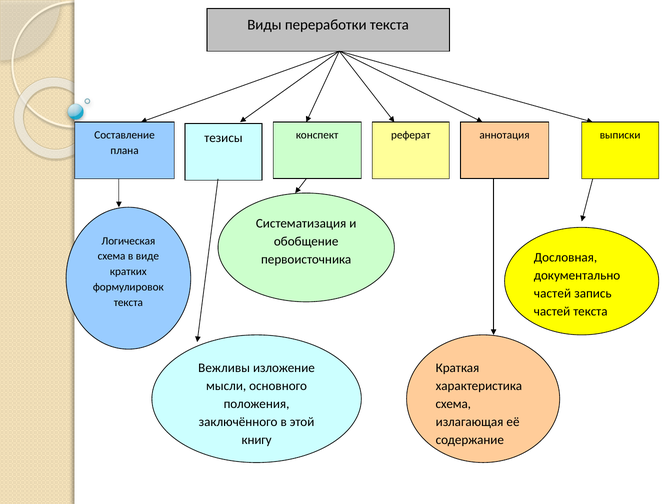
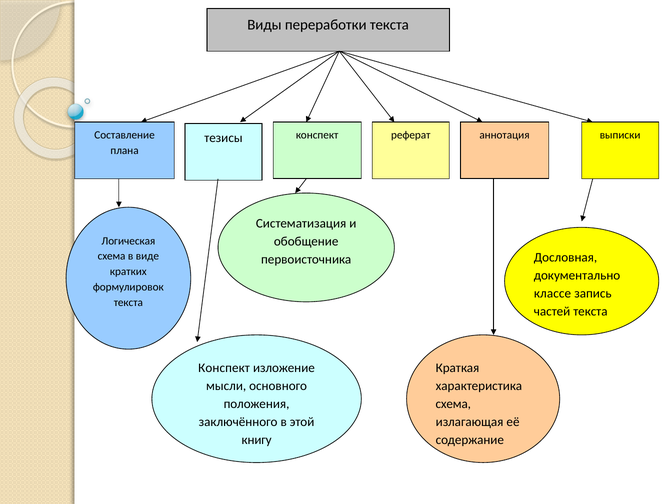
частей at (553, 294): частей -> классе
Вежливы at (224, 368): Вежливы -> Конспект
